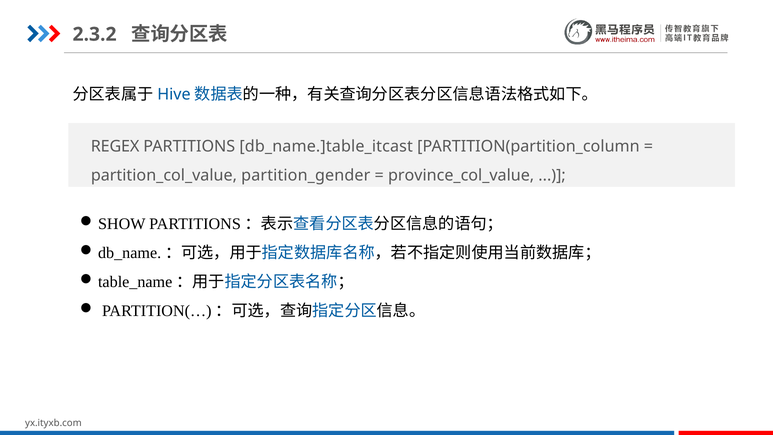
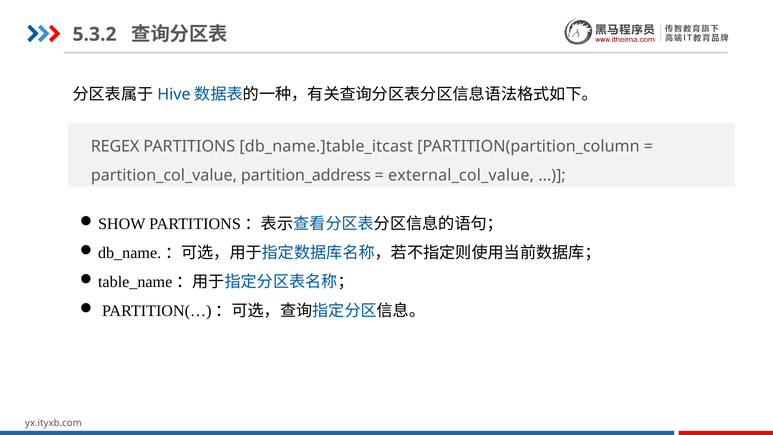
2.3.2: 2.3.2 -> 5.3.2
partition_gender: partition_gender -> partition_address
province_col_value: province_col_value -> external_col_value
